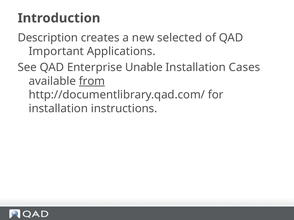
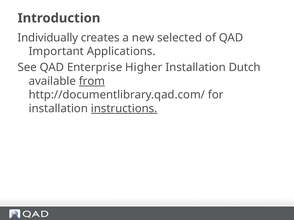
Description: Description -> Individually
Unable: Unable -> Higher
Cases: Cases -> Dutch
instructions underline: none -> present
